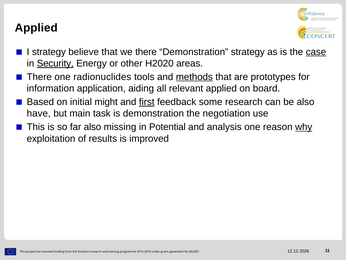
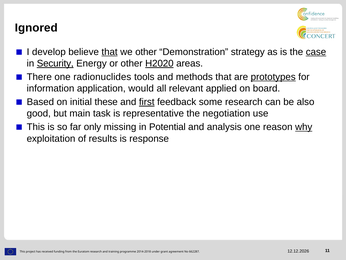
Applied at (36, 28): Applied -> Ignored
I strategy: strategy -> develop
that at (110, 52) underline: none -> present
we there: there -> other
H2020 underline: none -> present
methods underline: present -> none
prototypes underline: none -> present
aiding: aiding -> would
might: might -> these
have: have -> good
is demonstration: demonstration -> representative
far also: also -> only
improved: improved -> response
